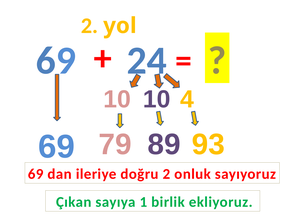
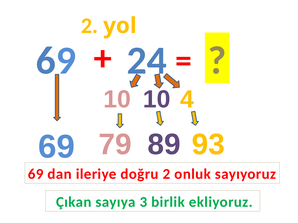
1: 1 -> 3
